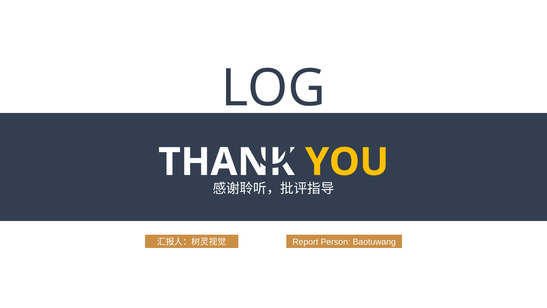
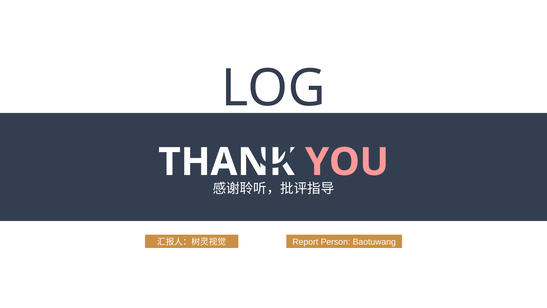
YOU colour: yellow -> pink
